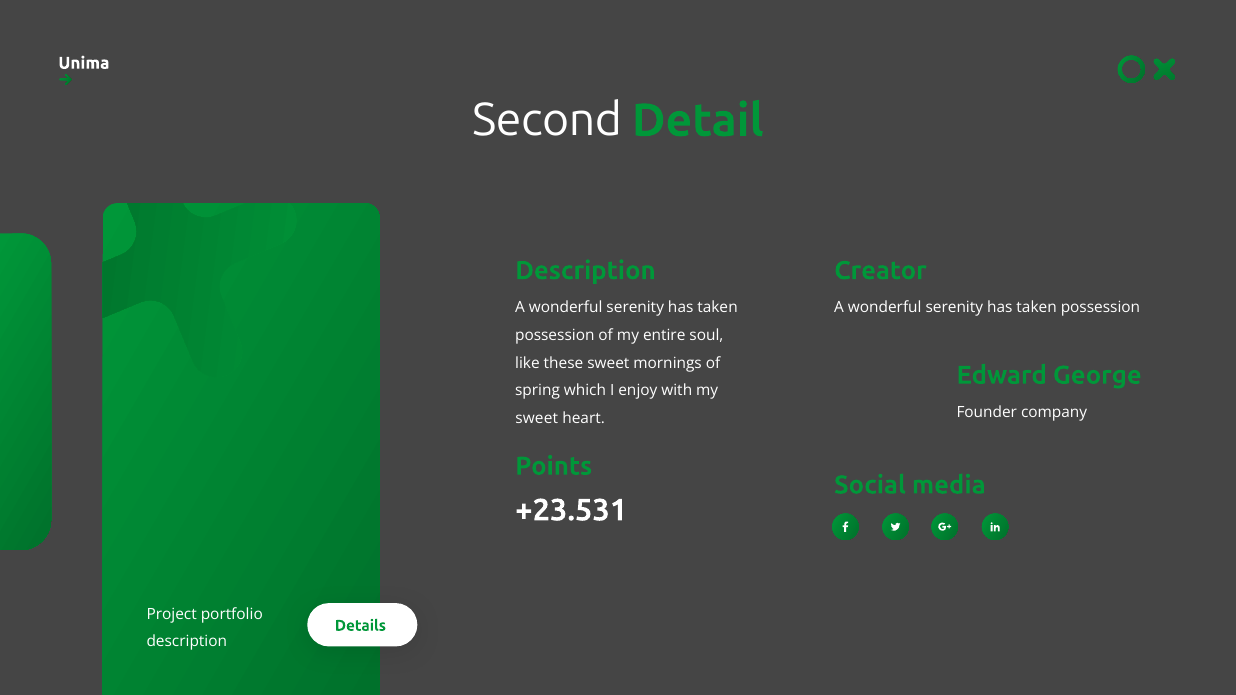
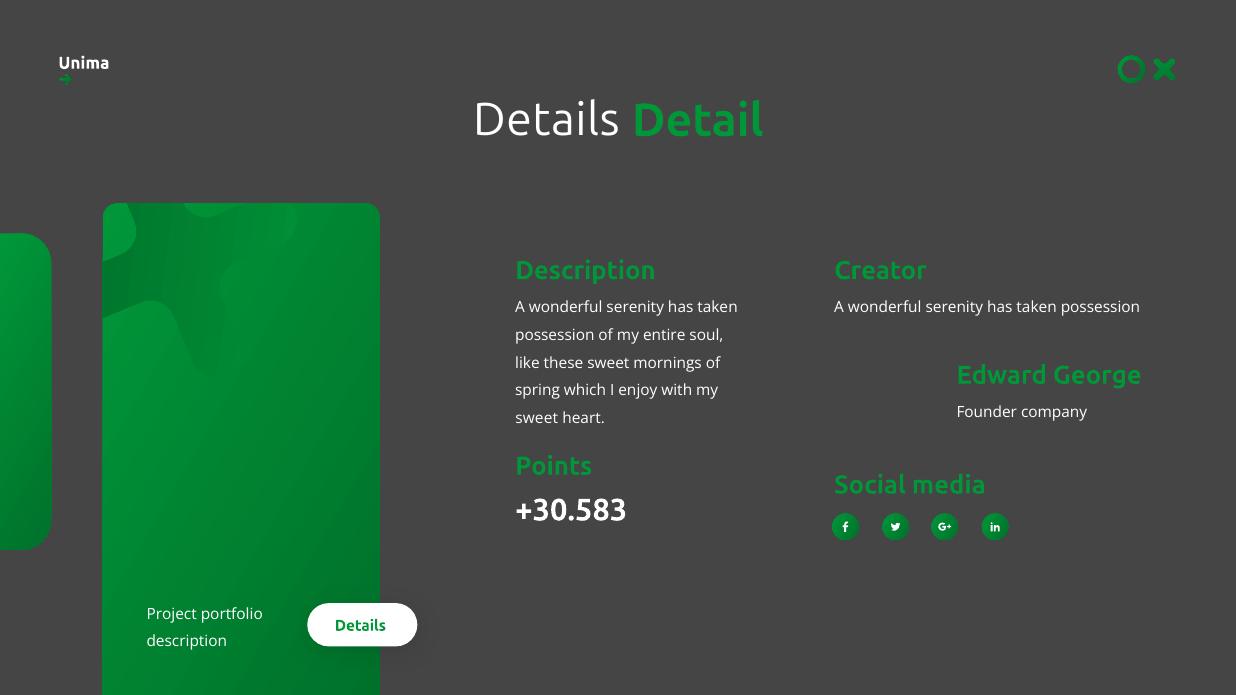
Second at (547, 121): Second -> Details
+23.531: +23.531 -> +30.583
